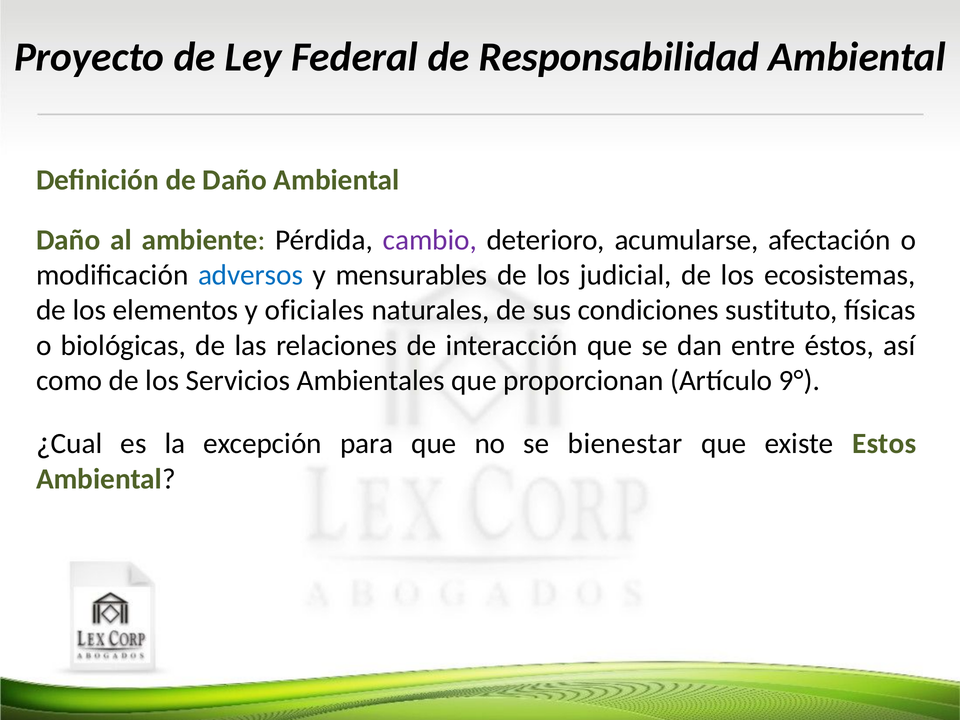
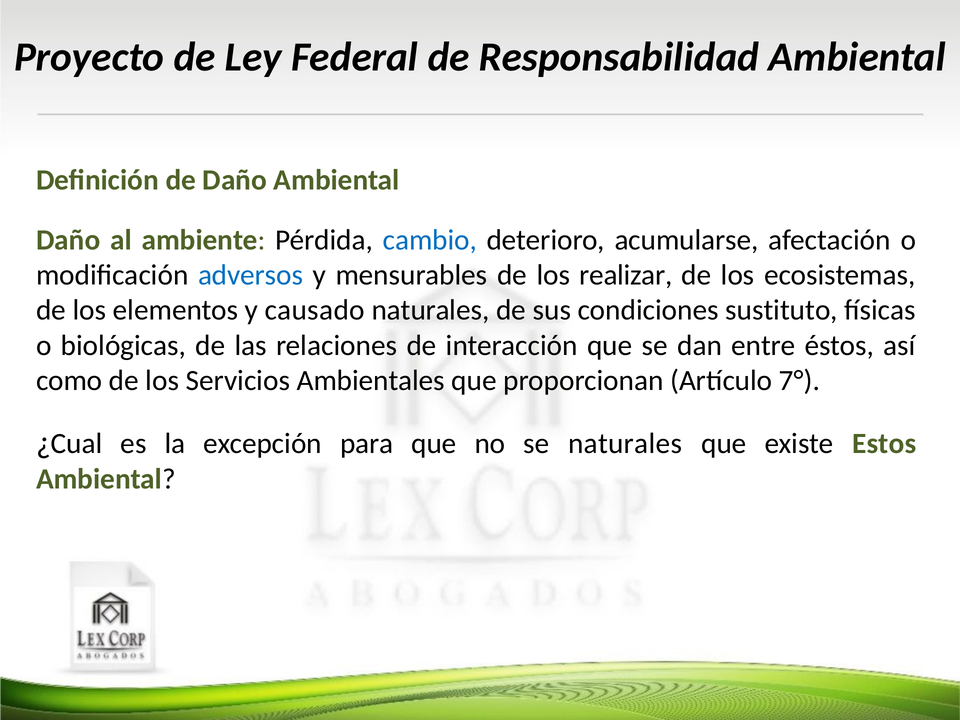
cambio colour: purple -> blue
judicial: judicial -> realizar
oficiales: oficiales -> causado
9°: 9° -> 7°
se bienestar: bienestar -> naturales
